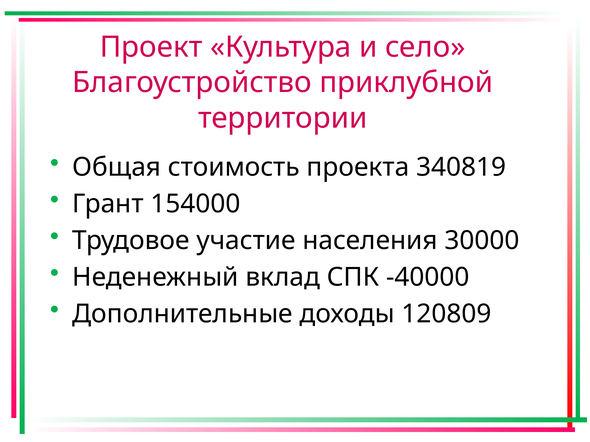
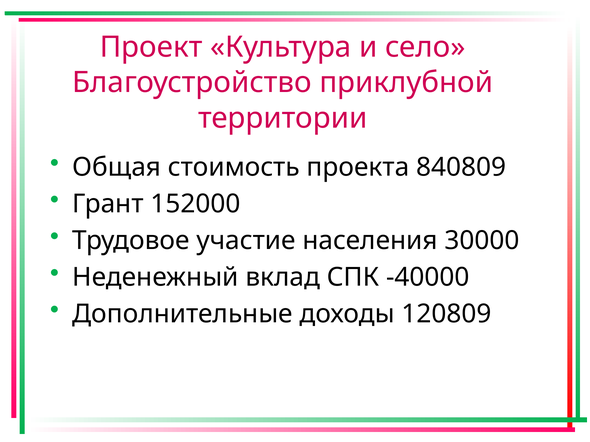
340819: 340819 -> 840809
154000: 154000 -> 152000
